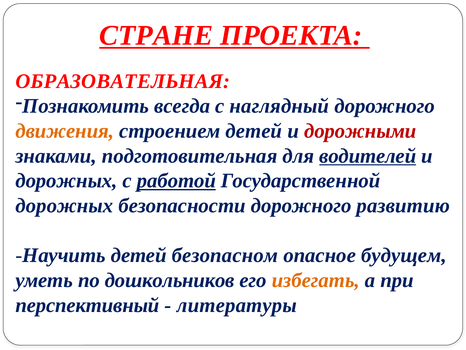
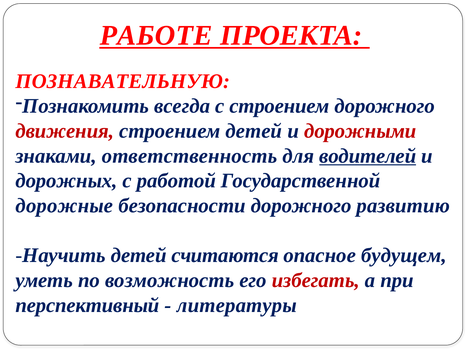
СТРАНЕ: СТРАНЕ -> РАБОТЕ
ОБРАЗОВАТЕЛЬНАЯ: ОБРАЗОВАТЕЛЬНАЯ -> ПОЗНАВАТЕЛЬНУЮ
с наглядный: наглядный -> строением
движения colour: orange -> red
подготовительная: подготовительная -> ответственность
работой underline: present -> none
дорожных at (64, 205): дорожных -> дорожные
безопасном: безопасном -> считаются
дошкольников: дошкольников -> возможность
избегать colour: orange -> red
